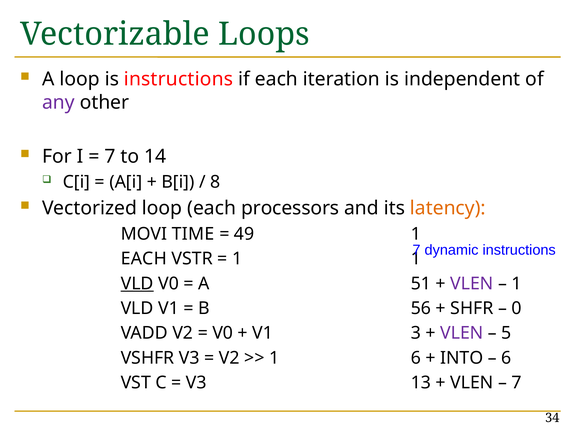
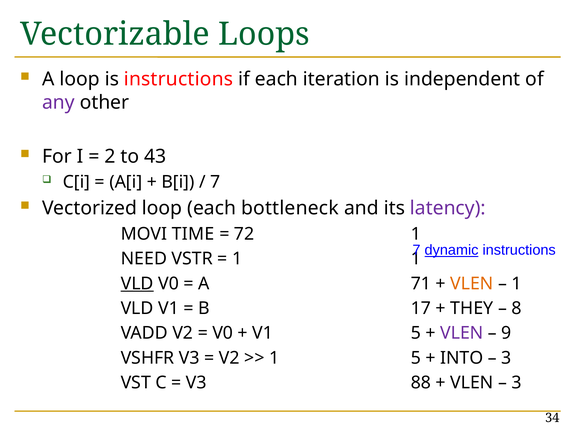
7 at (110, 156): 7 -> 2
14: 14 -> 43
8 at (215, 182): 8 -> 7
processors: processors -> bottleneck
latency colour: orange -> purple
49: 49 -> 72
dynamic underline: none -> present
EACH at (144, 259): EACH -> NEED
51: 51 -> 71
VLEN at (472, 284) colour: purple -> orange
56: 56 -> 17
SHFR: SHFR -> THEY
0: 0 -> 8
V1 3: 3 -> 5
5: 5 -> 9
1 6: 6 -> 5
6 at (506, 358): 6 -> 3
13: 13 -> 88
7 at (516, 383): 7 -> 3
